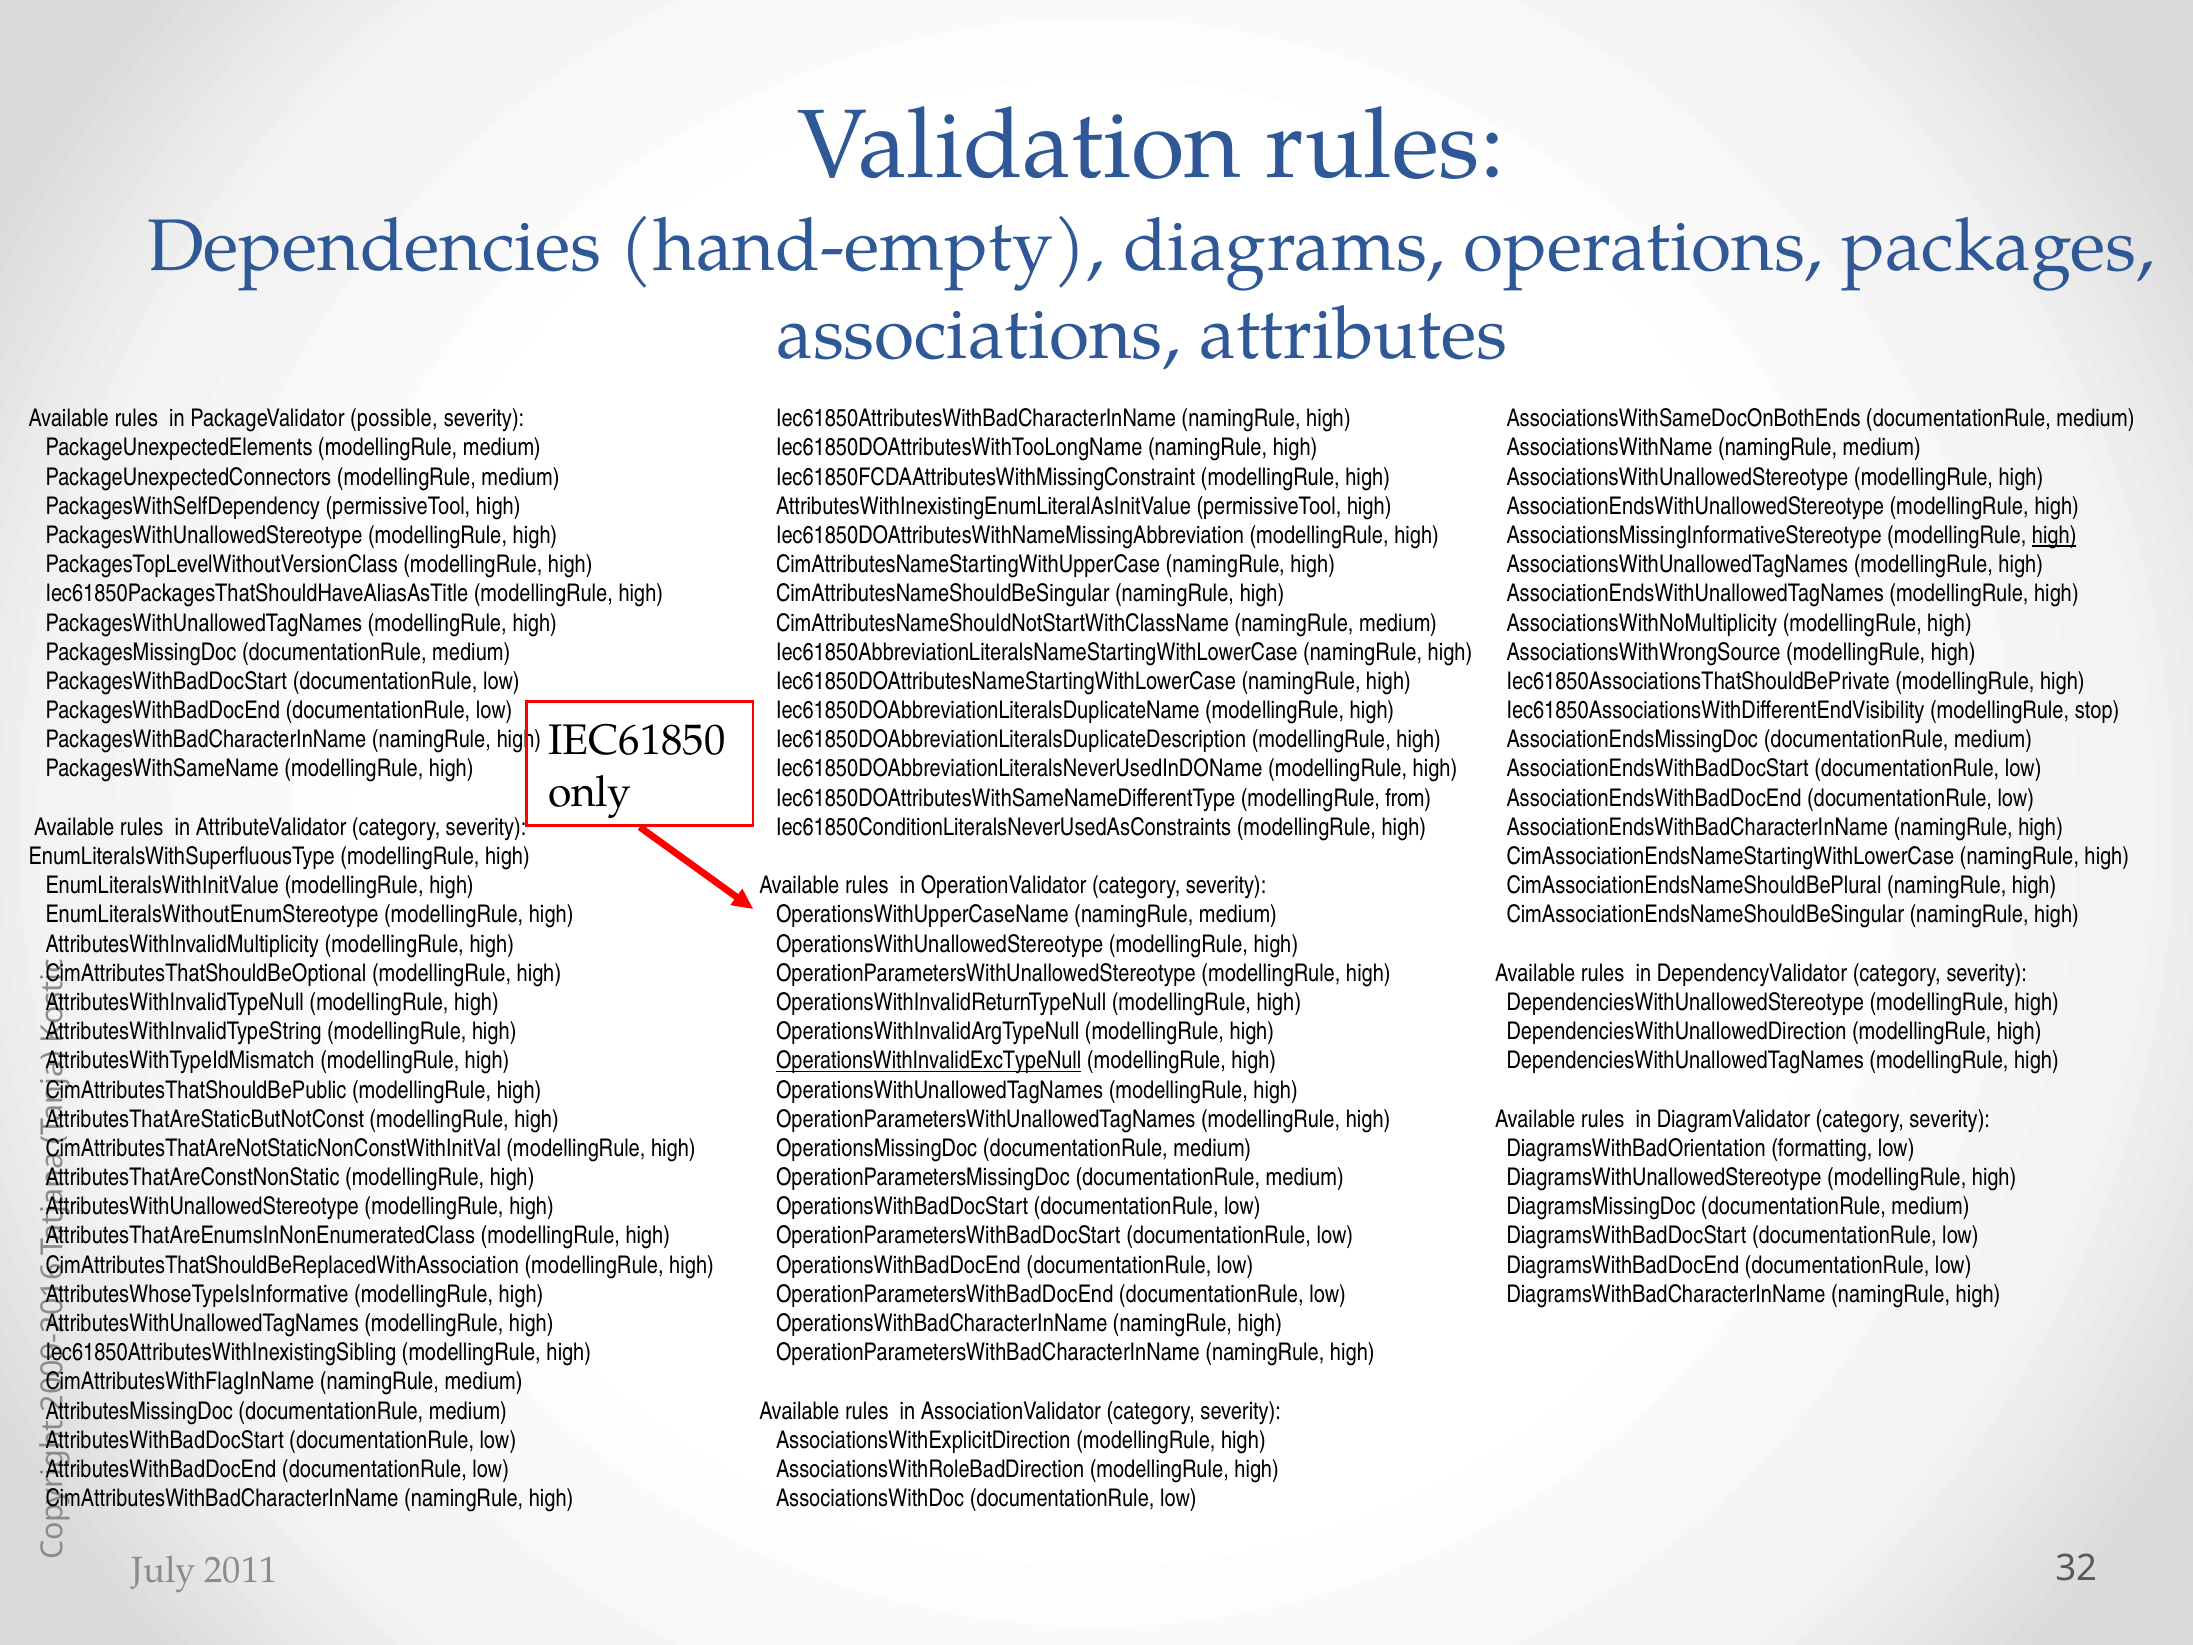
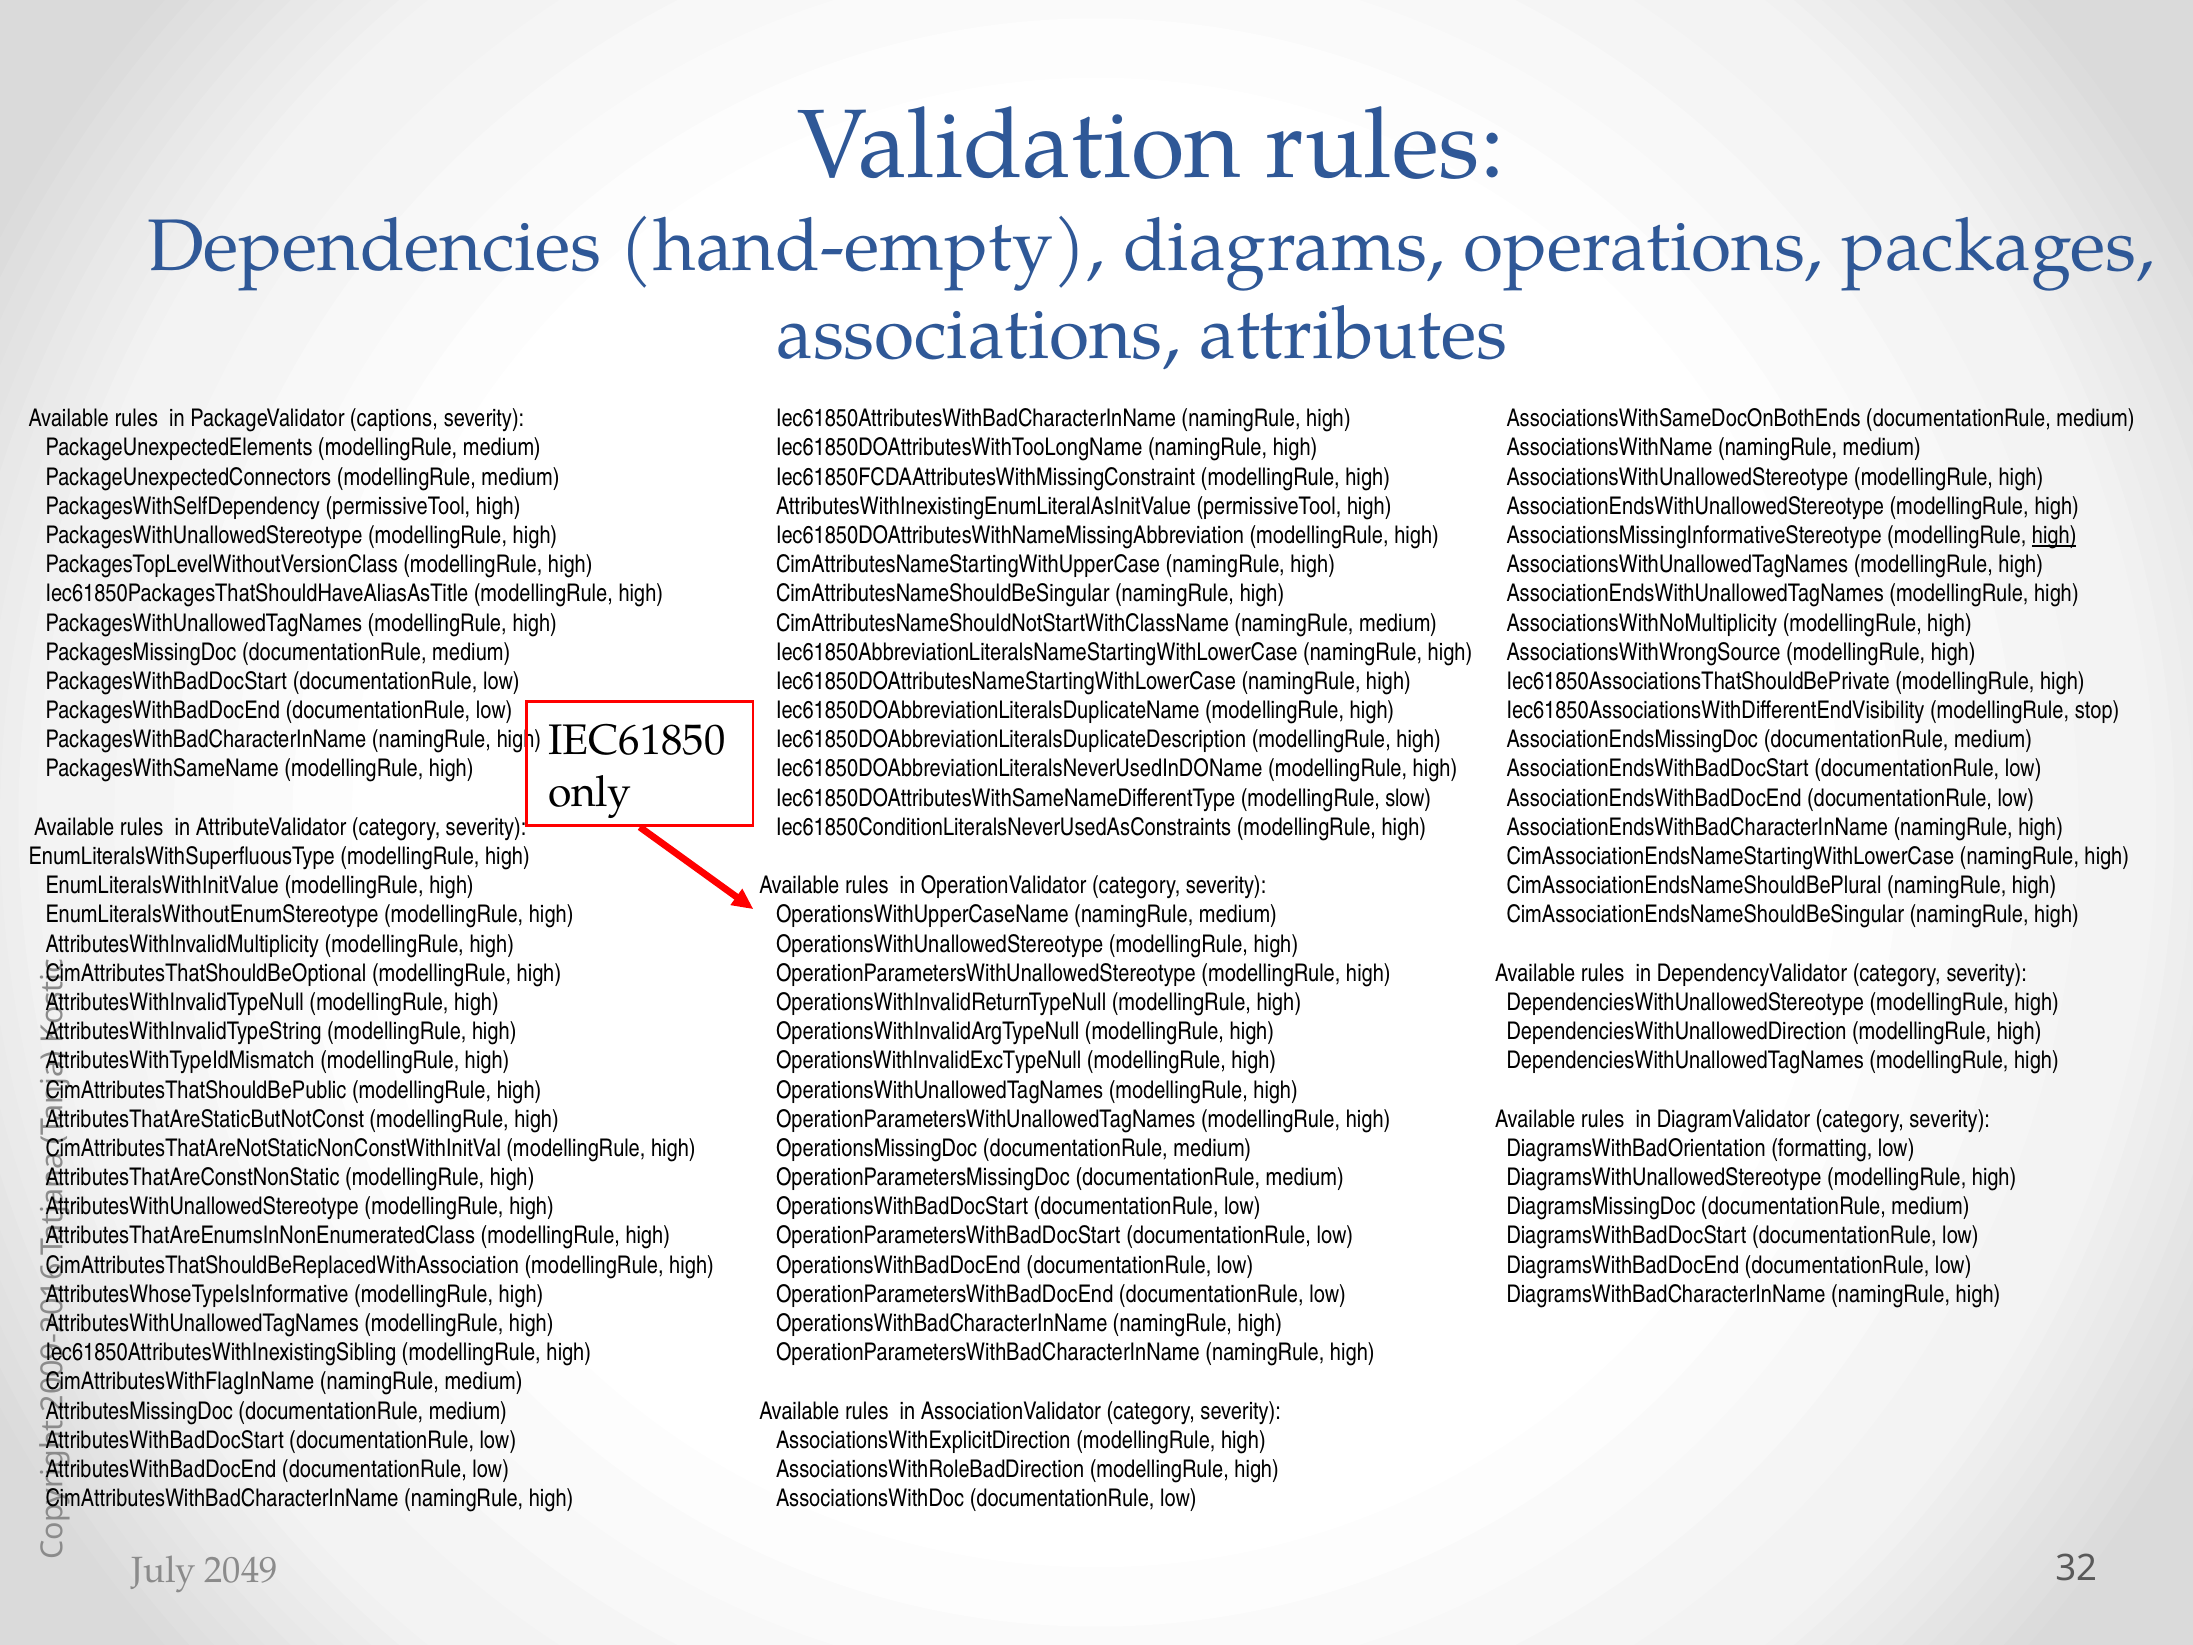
possible: possible -> captions
from: from -> slow
OperationsWithInvalidExcTypeNull underline: present -> none
2011: 2011 -> 2049
